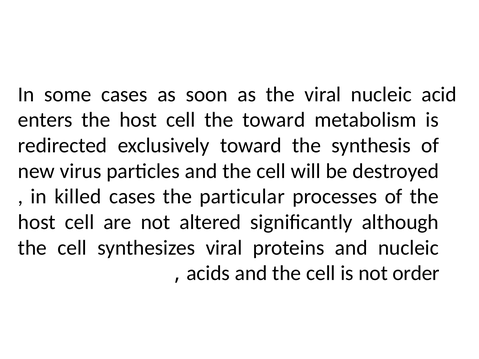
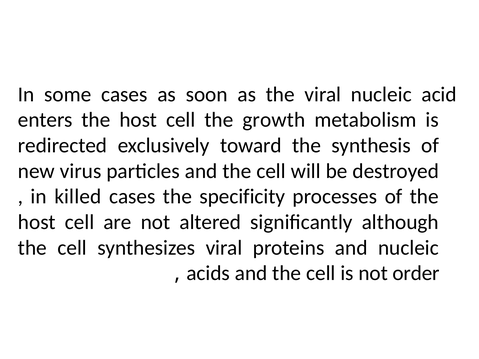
the toward: toward -> growth
particular: particular -> specificity
